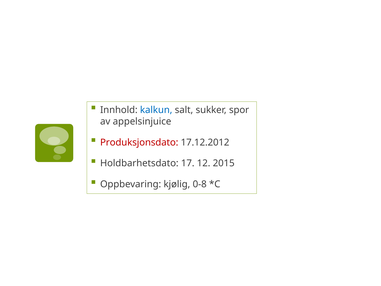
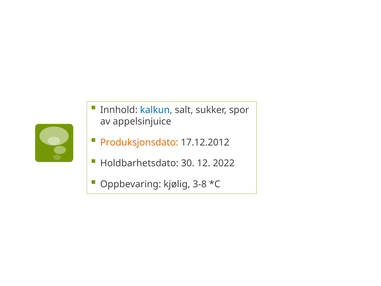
Produksjonsdato colour: red -> orange
17: 17 -> 30
2015: 2015 -> 2022
0-8: 0-8 -> 3-8
